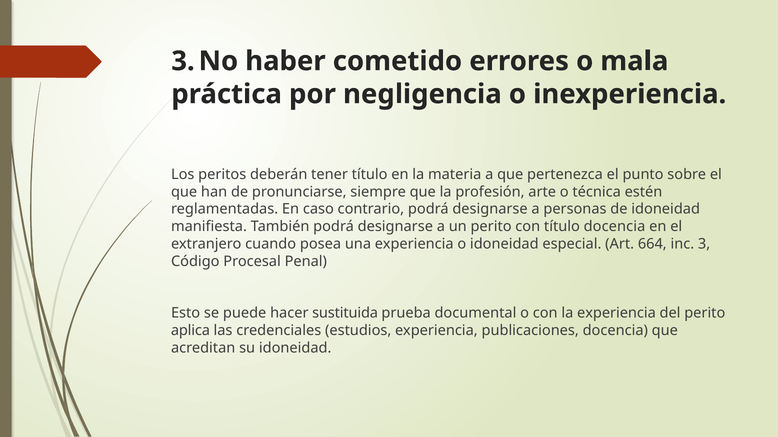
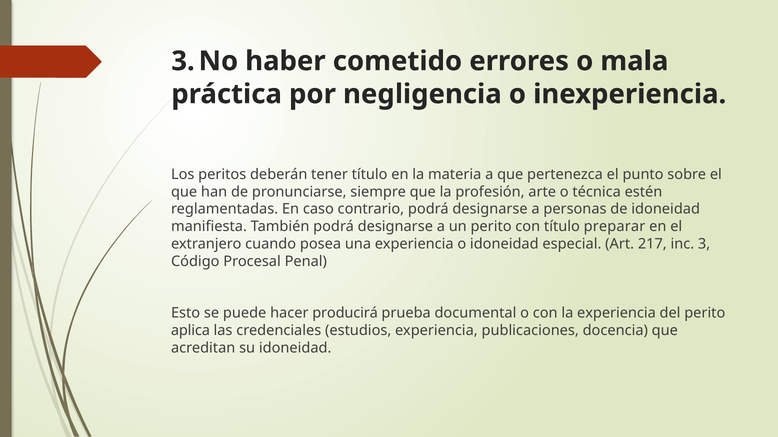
título docencia: docencia -> preparar
664: 664 -> 217
sustituida: sustituida -> producirá
